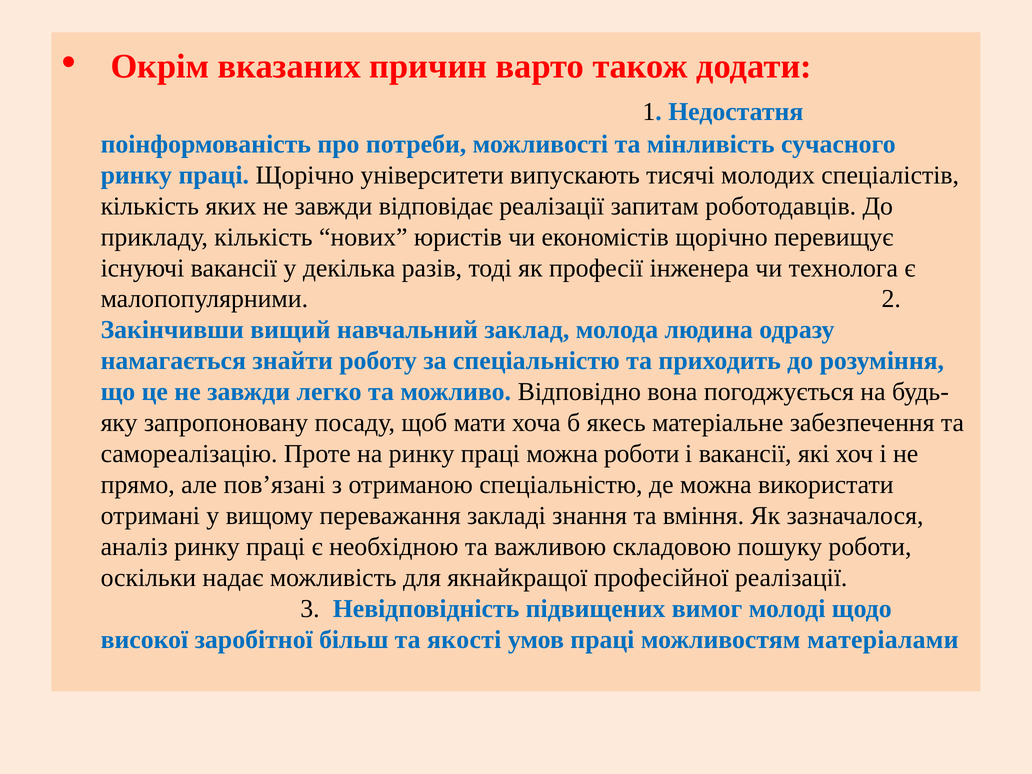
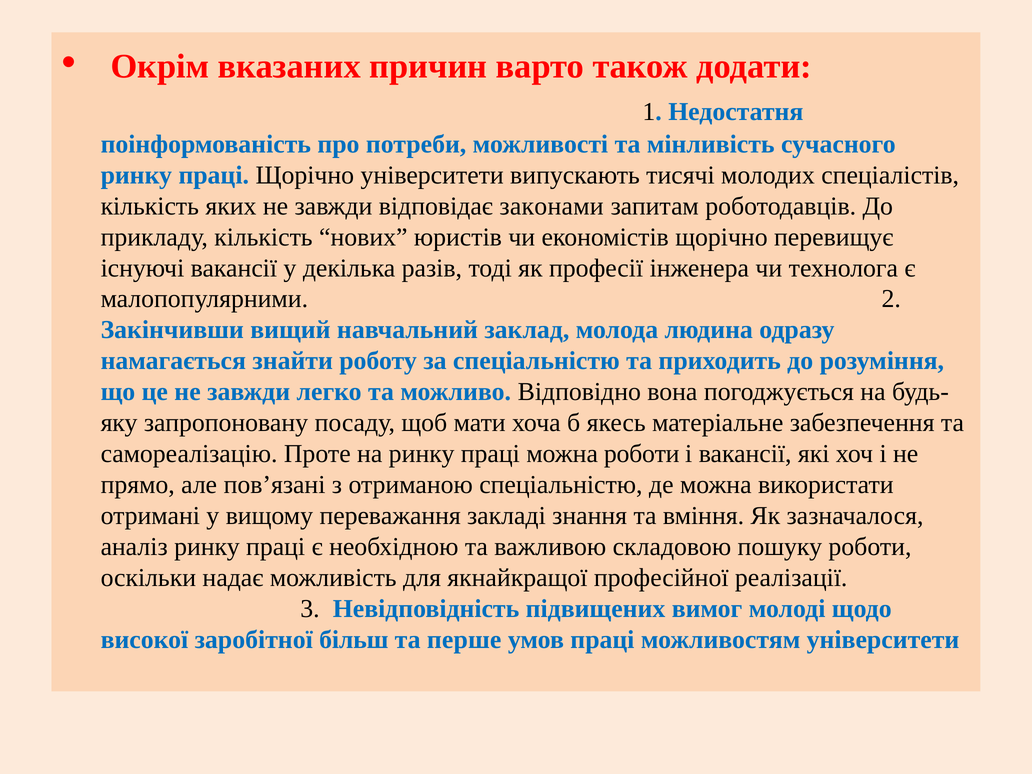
відповідає реалізації: реалізації -> законами
якості: якості -> перше
можливостям матеріалами: матеріалами -> університети
